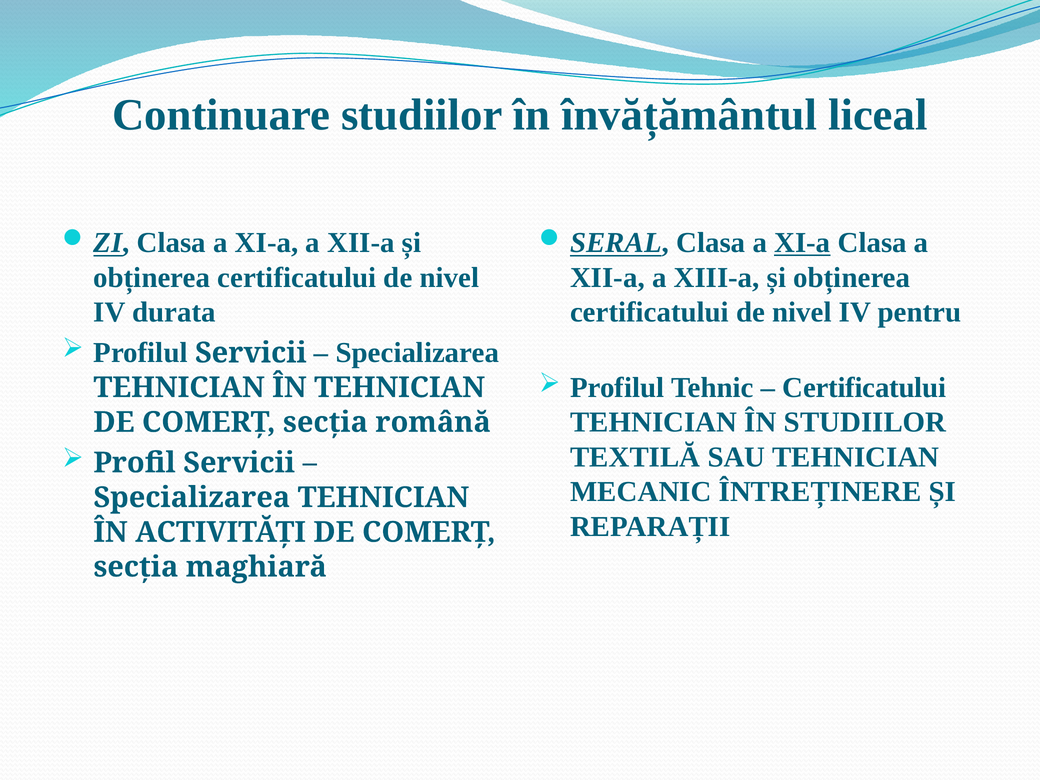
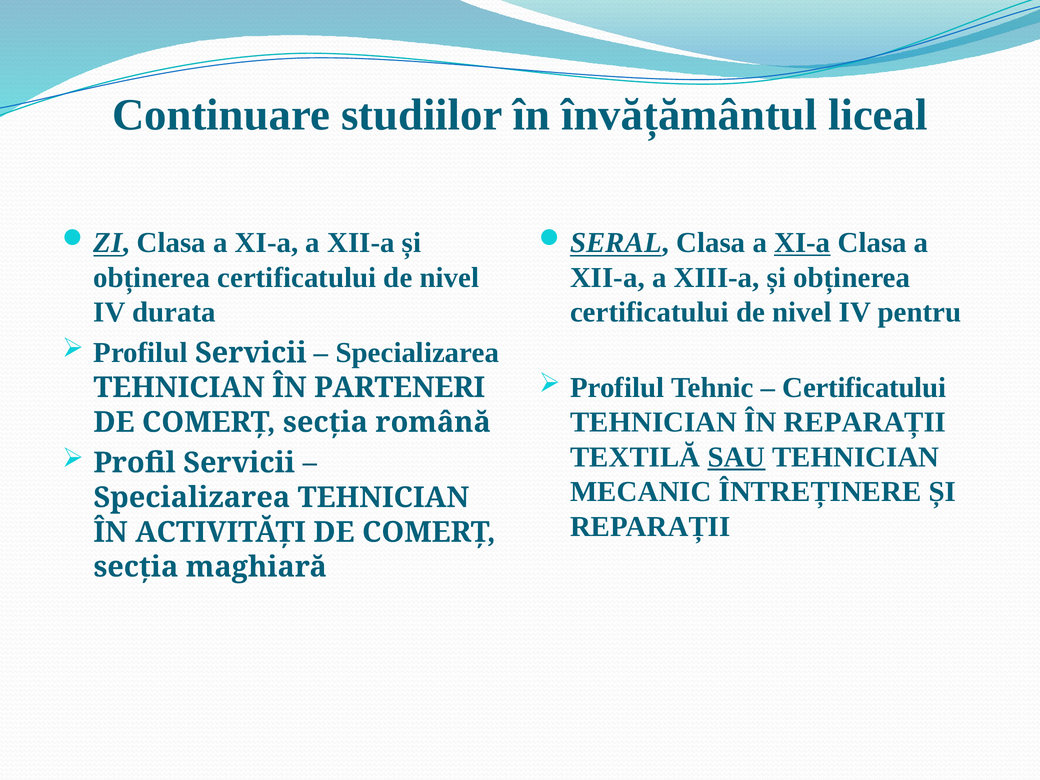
ÎN TEHNICIAN: TEHNICIAN -> PARTENERI
ÎN STUDIILOR: STUDIILOR -> REPARAȚII
SAU underline: none -> present
